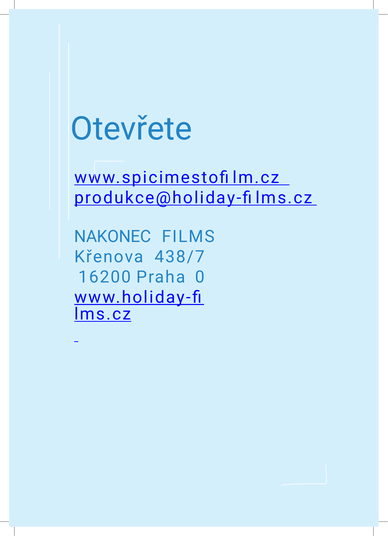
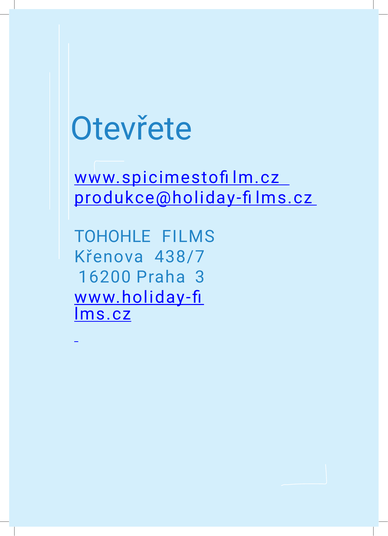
NAKONEC: NAKONEC -> TOHOHLE
0: 0 -> 3
